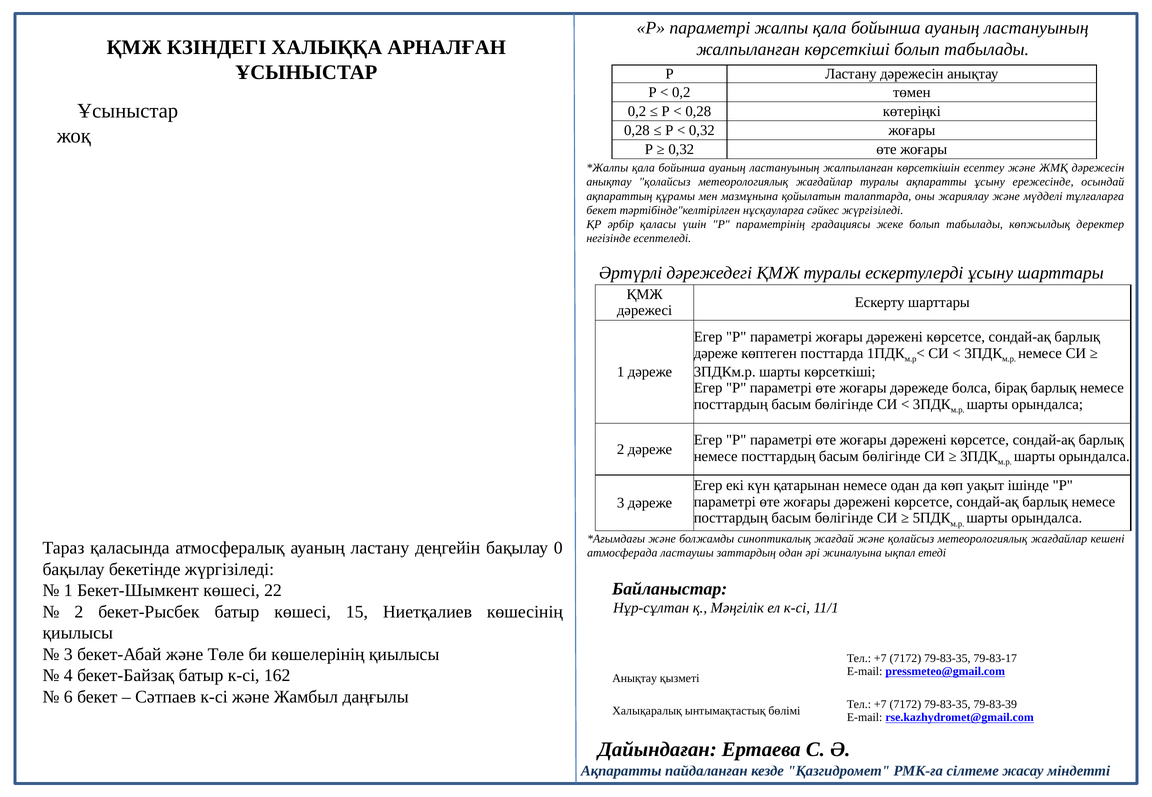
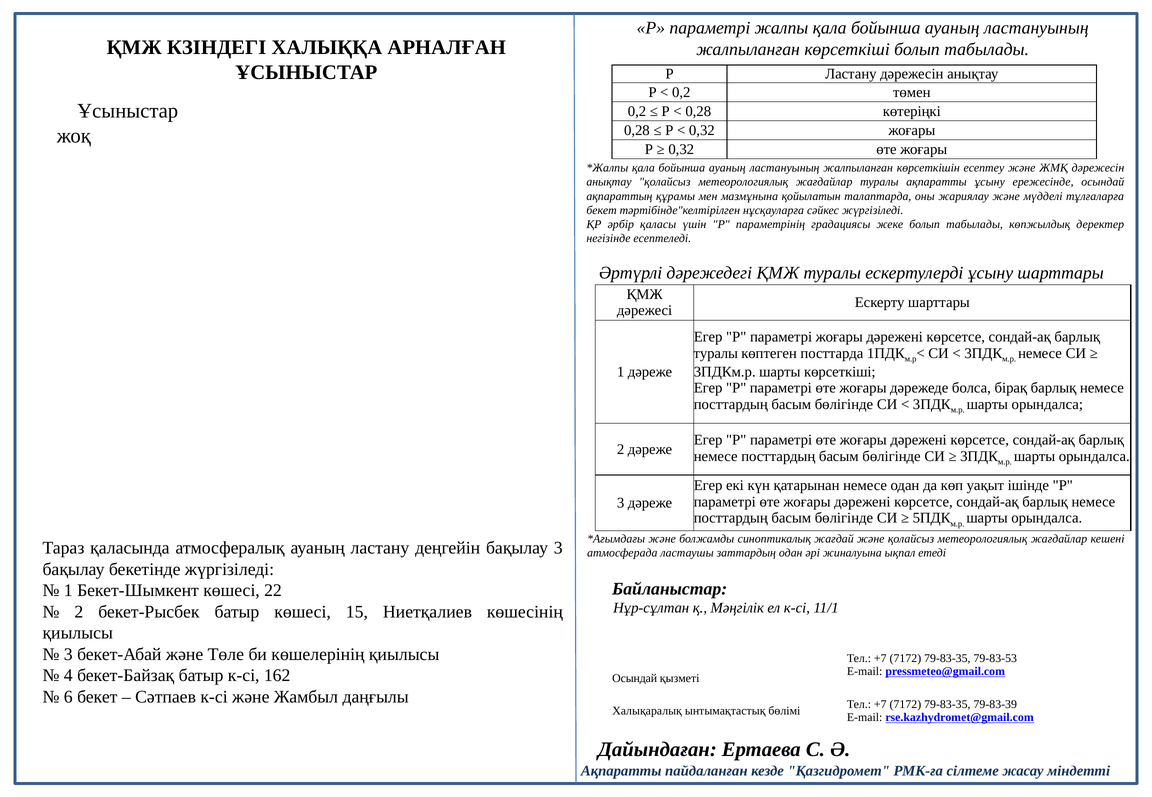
дәреже at (716, 353): дәреже -> туралы
бақылау 0: 0 -> 3
79-83-17: 79-83-17 -> 79-83-53
Анықтау at (635, 679): Анықтау -> Осындай
